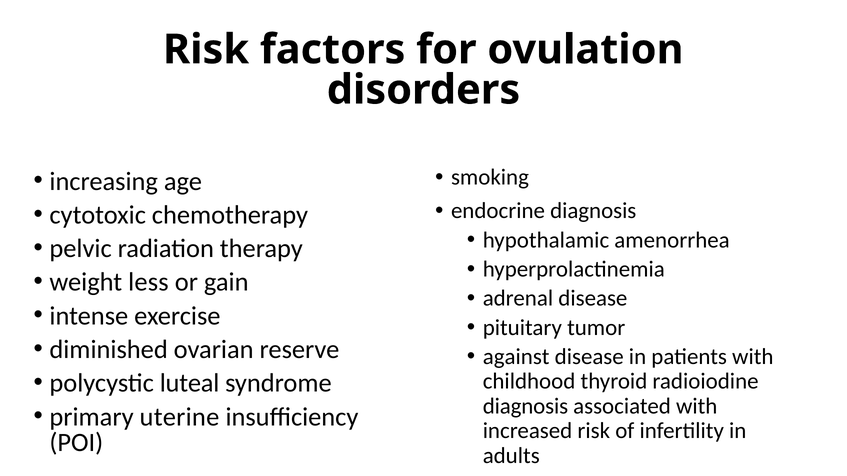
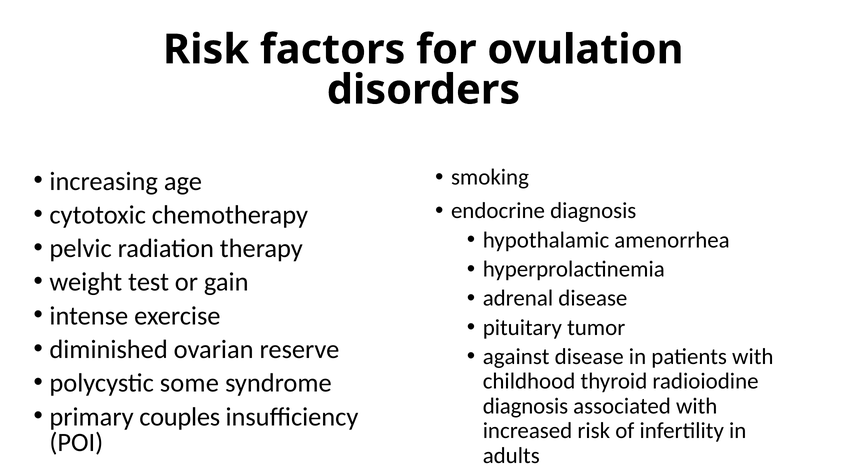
less: less -> test
luteal: luteal -> some
uterine: uterine -> couples
